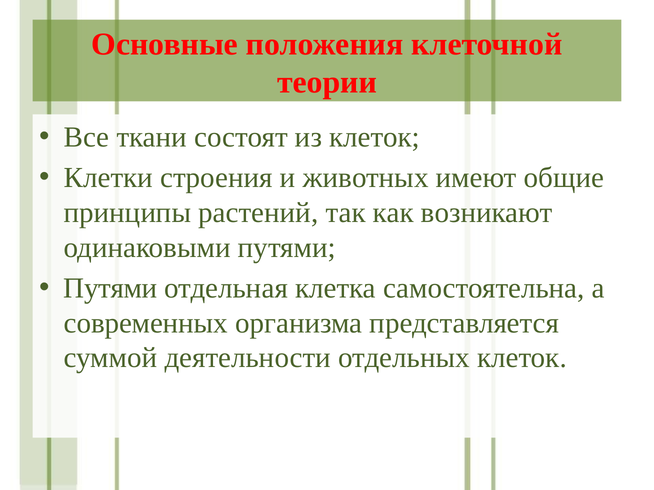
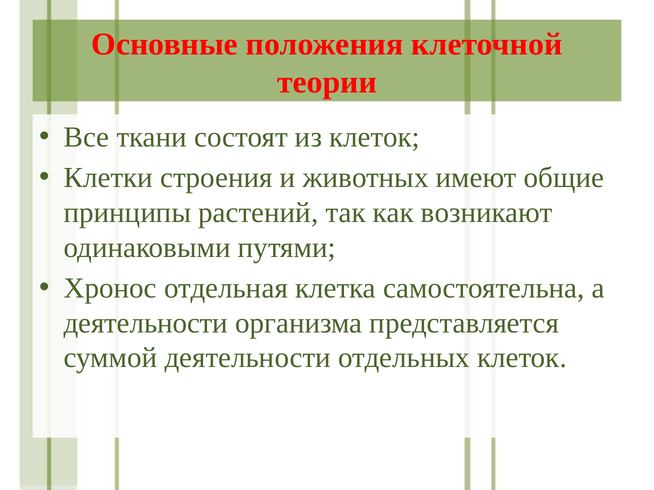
Путями at (110, 288): Путями -> Хронос
современных at (146, 323): современных -> деятельности
